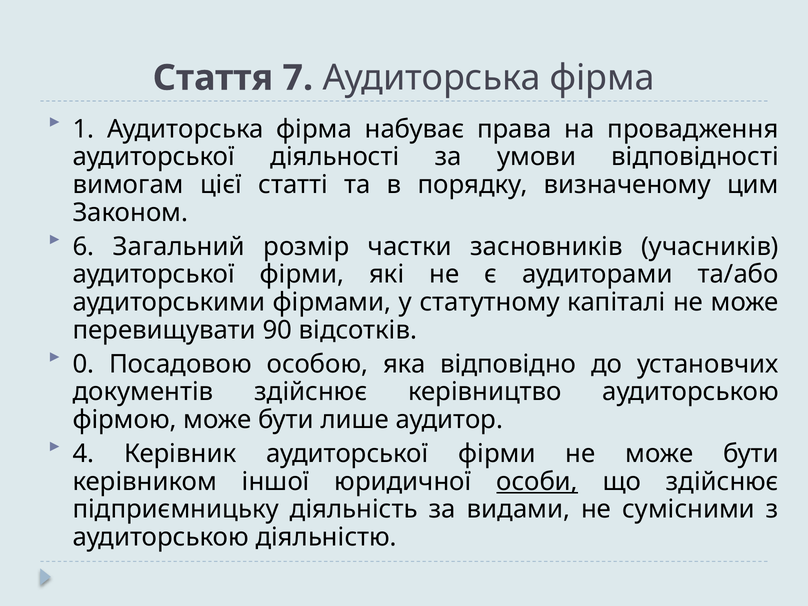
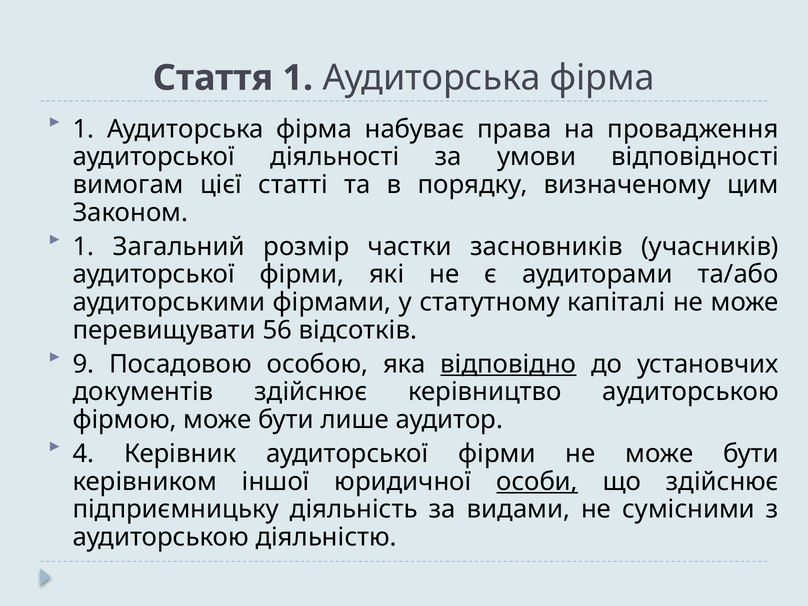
Стаття 7: 7 -> 1
6 at (83, 247): 6 -> 1
90: 90 -> 56
0: 0 -> 9
відповідно underline: none -> present
